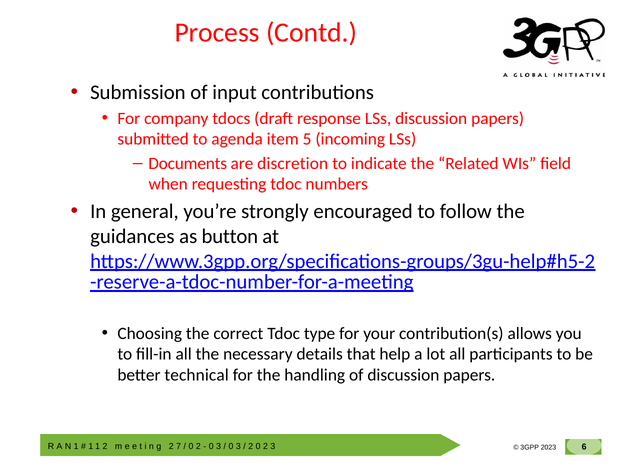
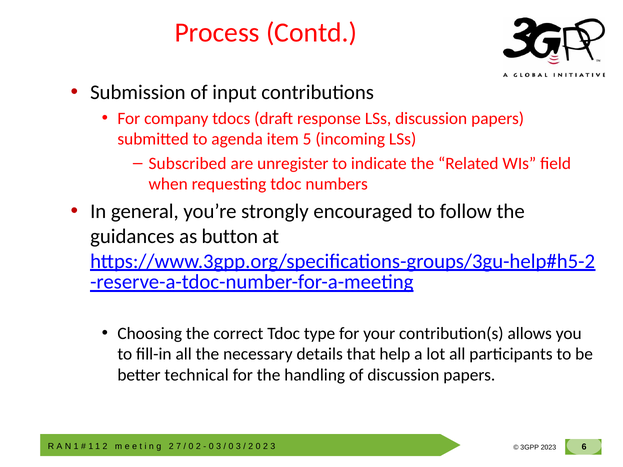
Documents: Documents -> Subscribed
discretion: discretion -> unregister
